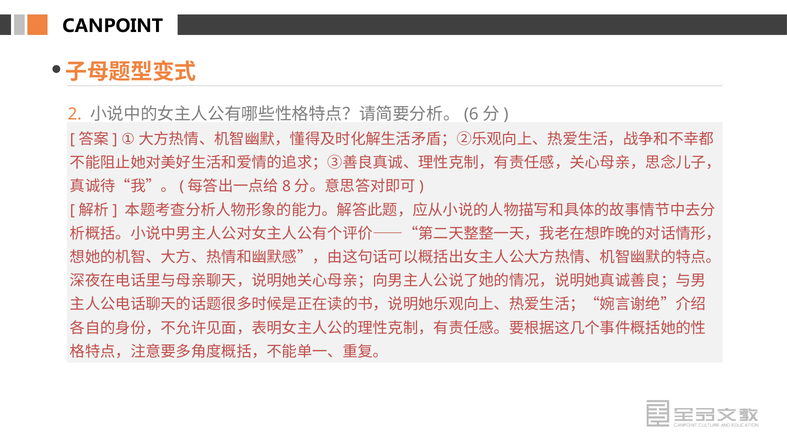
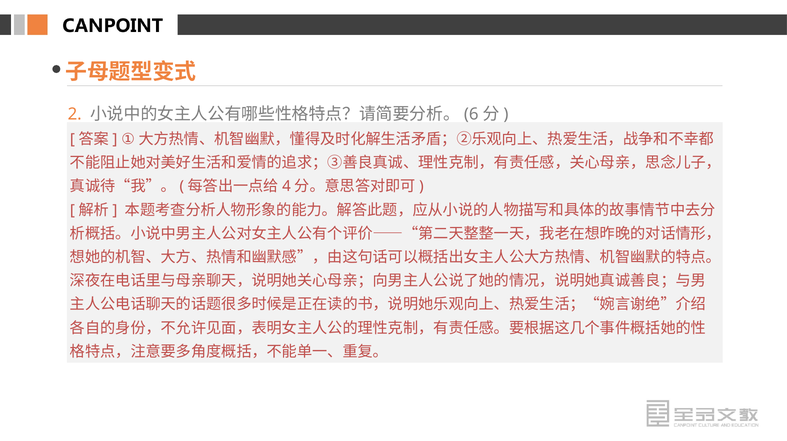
8: 8 -> 4
